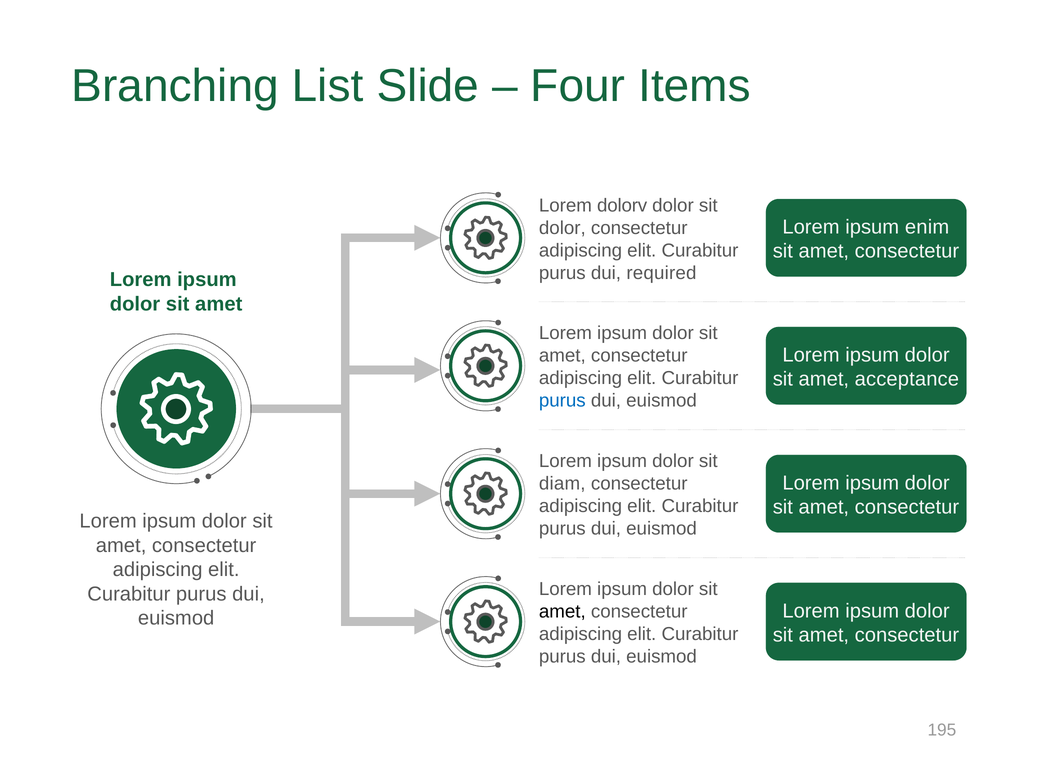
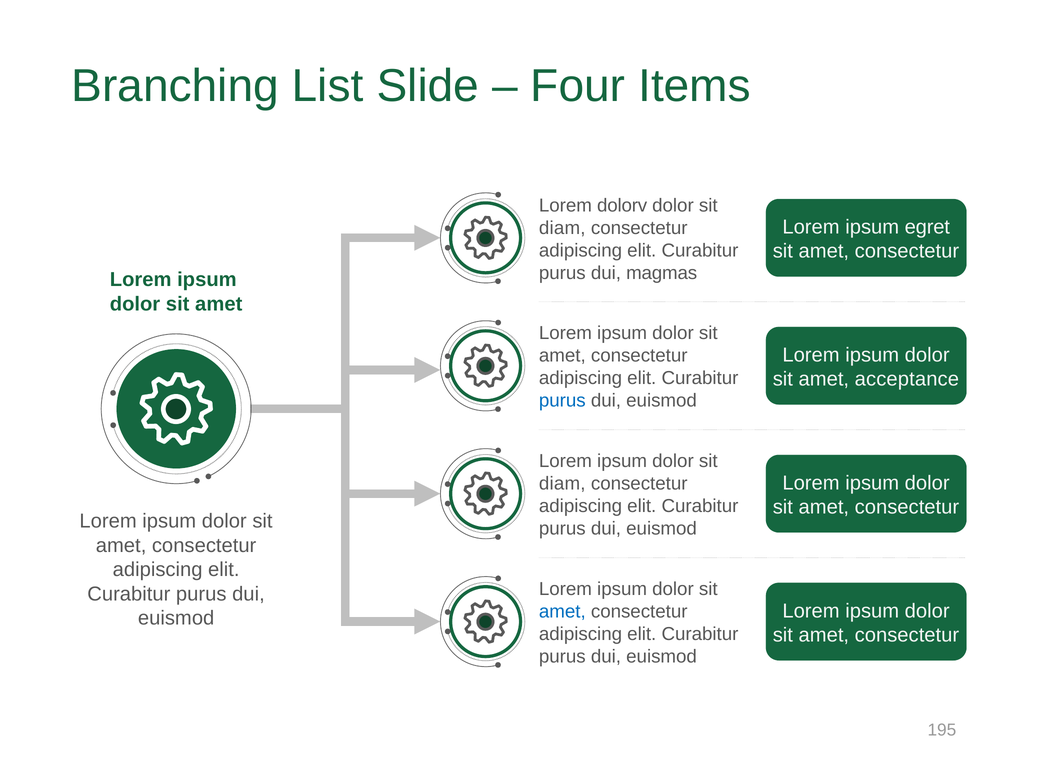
dolor at (562, 228): dolor -> diam
enim: enim -> egret
required: required -> magmas
amet at (562, 612) colour: black -> blue
